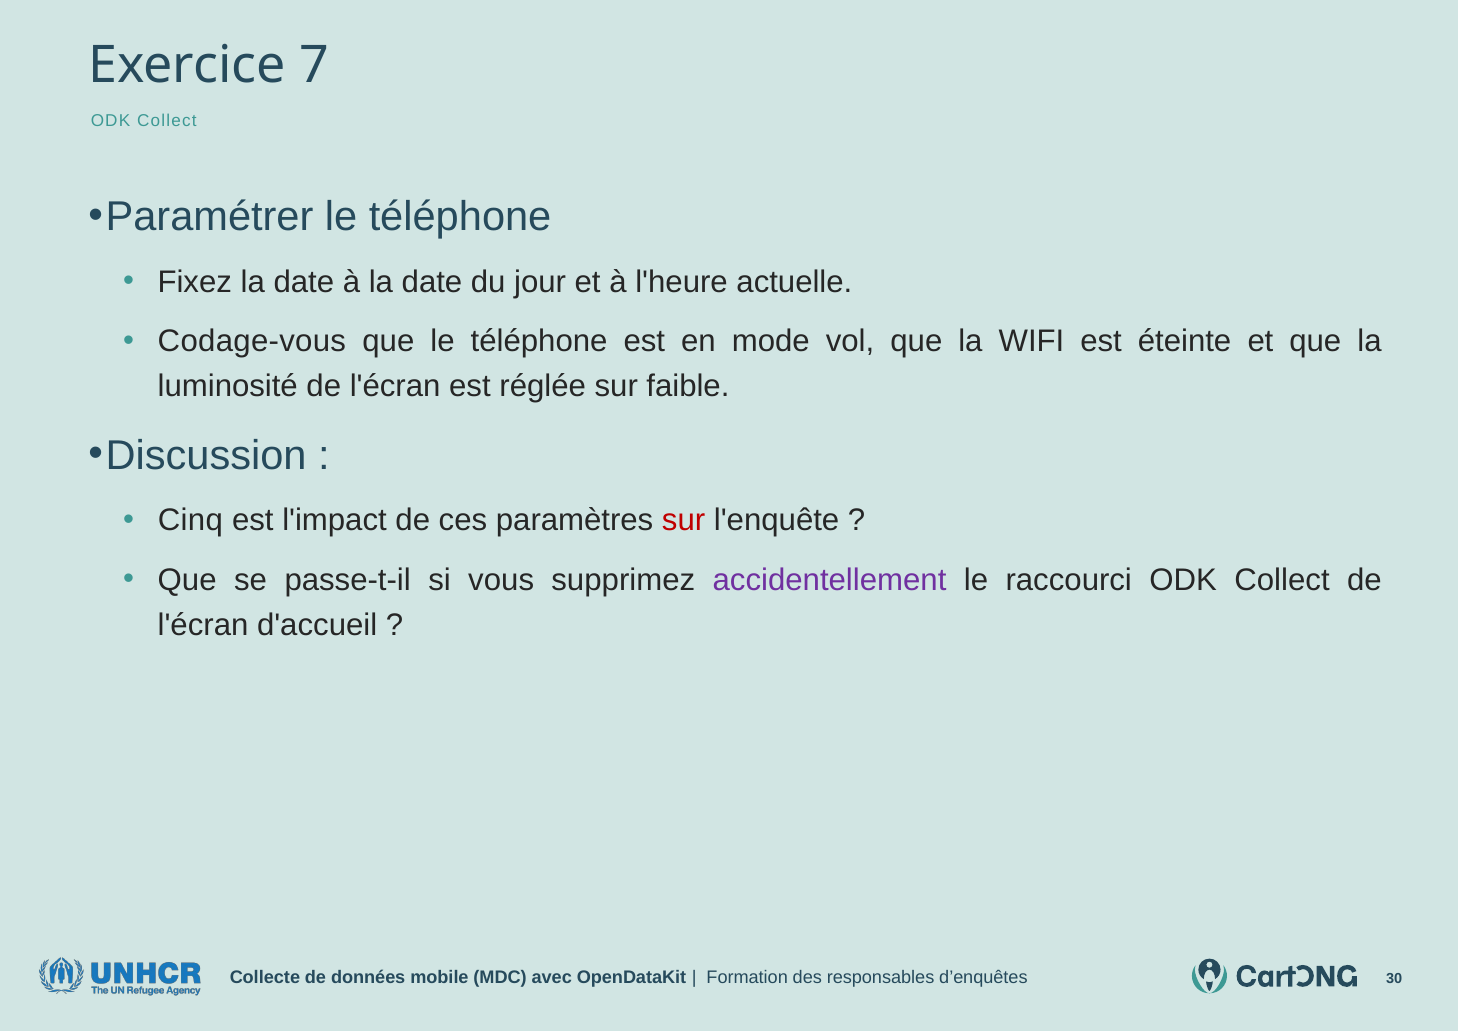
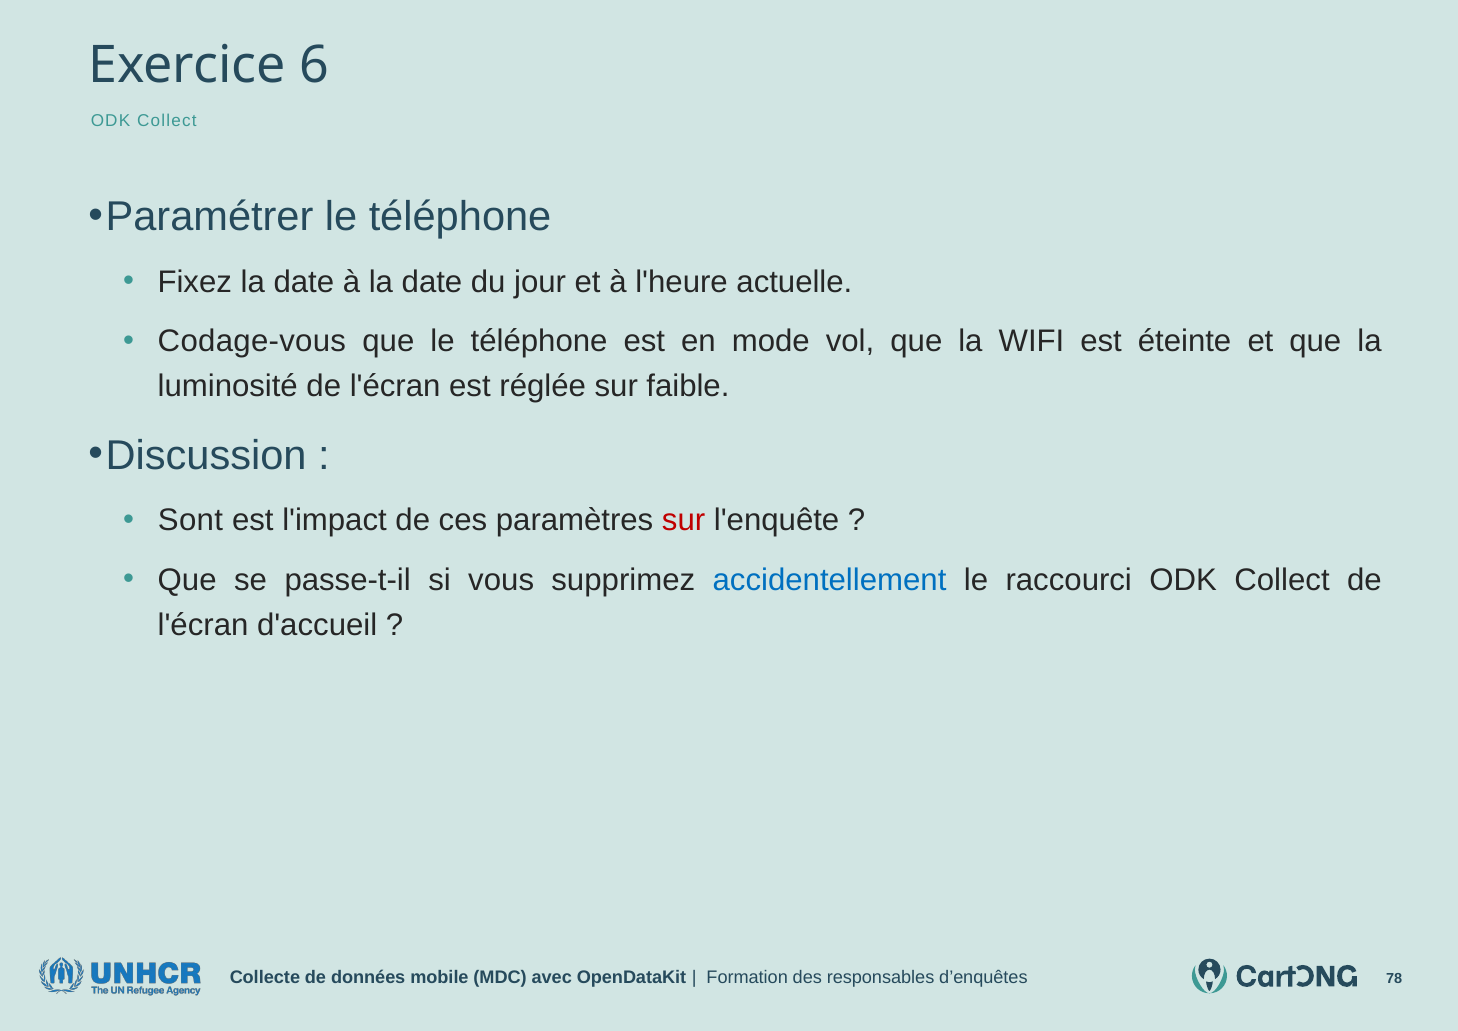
7: 7 -> 6
Cinq: Cinq -> Sont
accidentellement colour: purple -> blue
30: 30 -> 78
